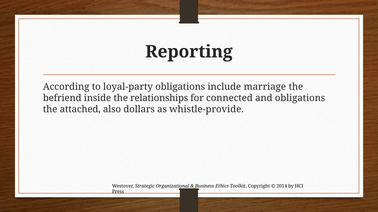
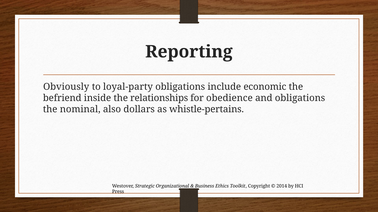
According: According -> Obviously
marriage: marriage -> economic
connected: connected -> obedience
attached: attached -> nominal
whistle-provide: whistle-provide -> whistle-pertains
